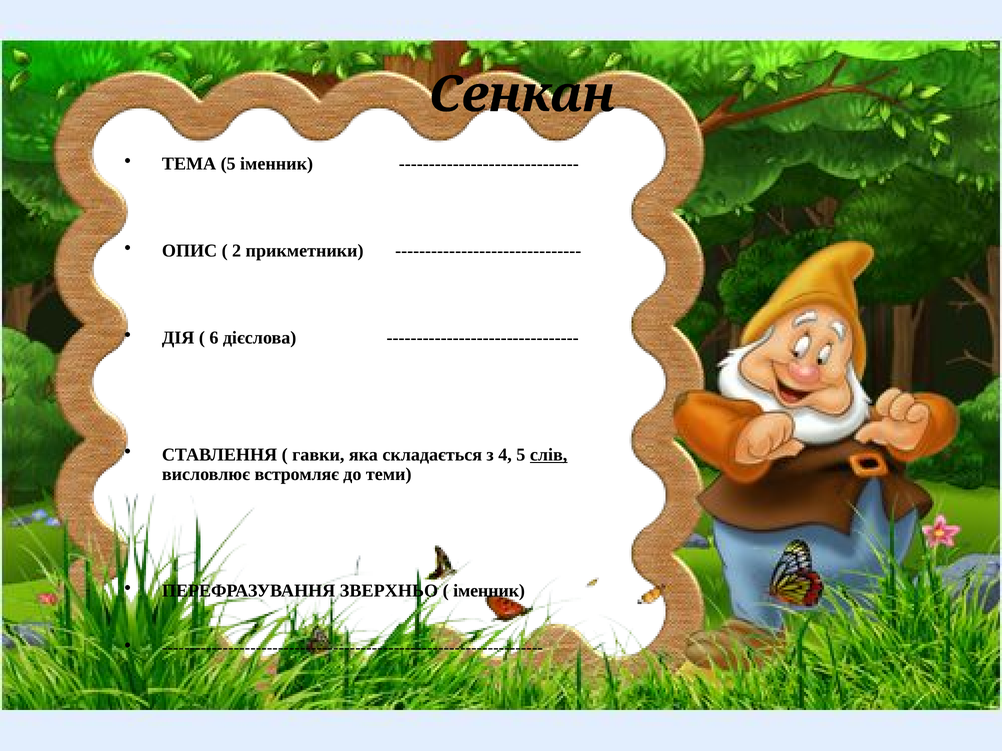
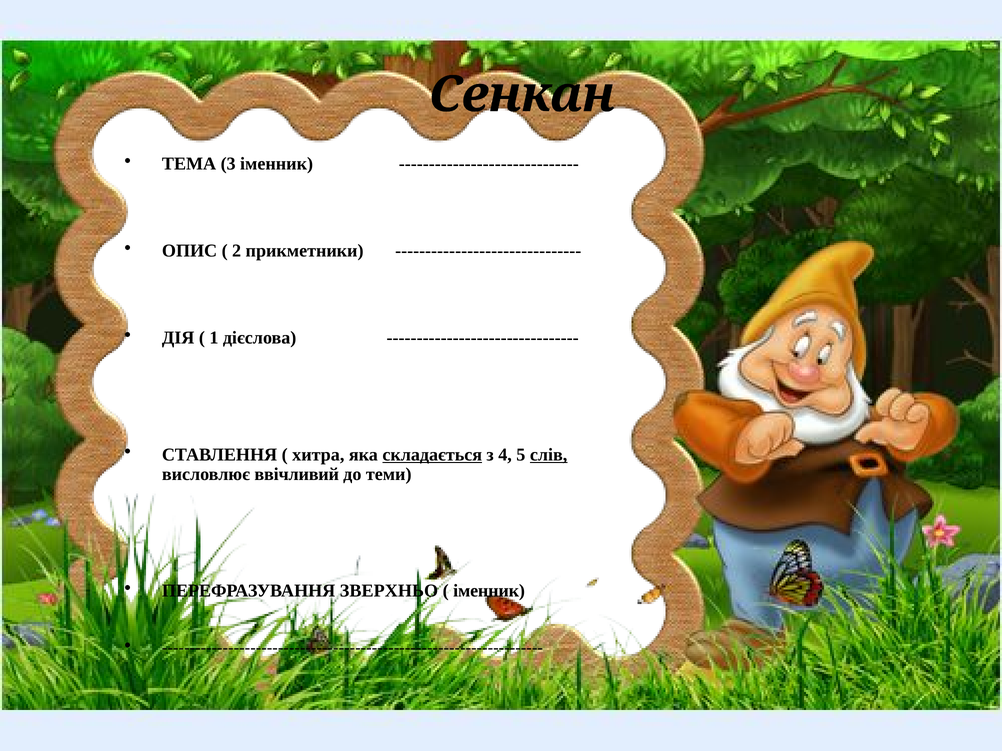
ТЕМА 5: 5 -> 3
6: 6 -> 1
гавки: гавки -> хитра
складається underline: none -> present
встромляє: встромляє -> ввічливий
